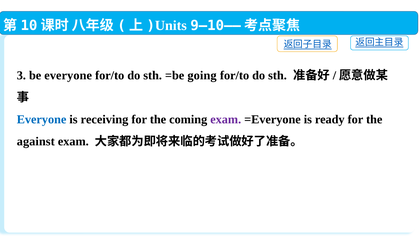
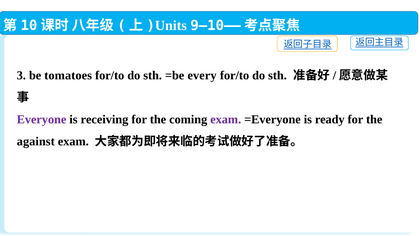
be everyone: everyone -> tomatoes
going: going -> every
Everyone at (42, 120) colour: blue -> purple
